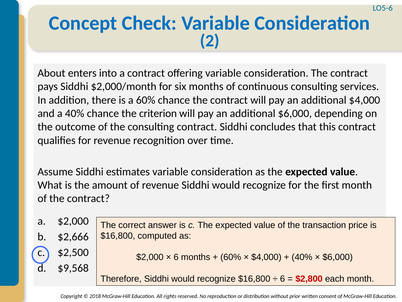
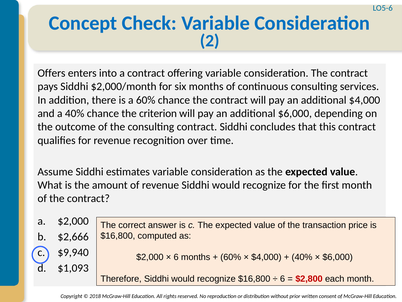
About: About -> Offers
$2,500: $2,500 -> $9,940
$9,568: $9,568 -> $1,093
